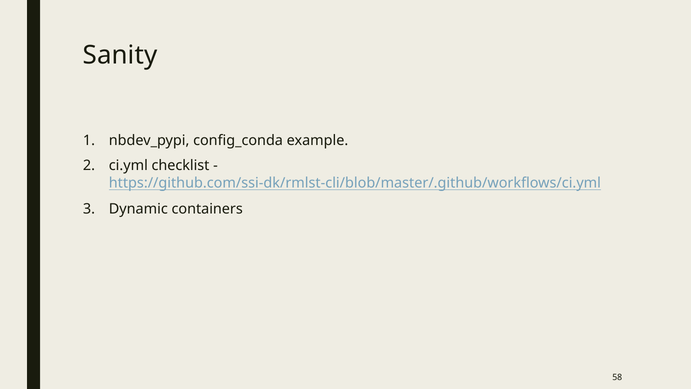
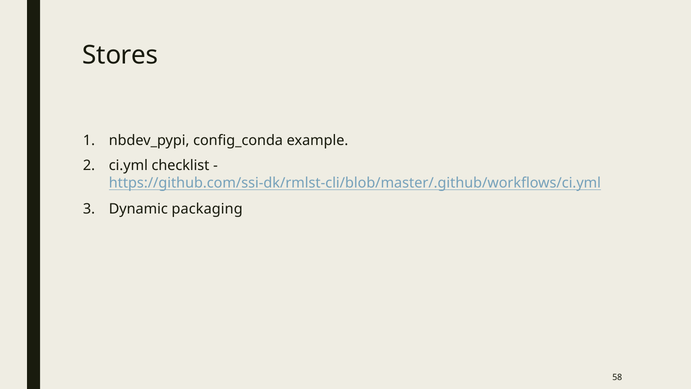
Sanity: Sanity -> Stores
containers: containers -> packaging
